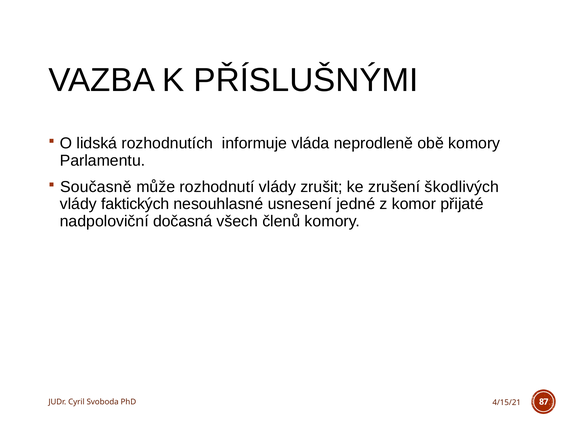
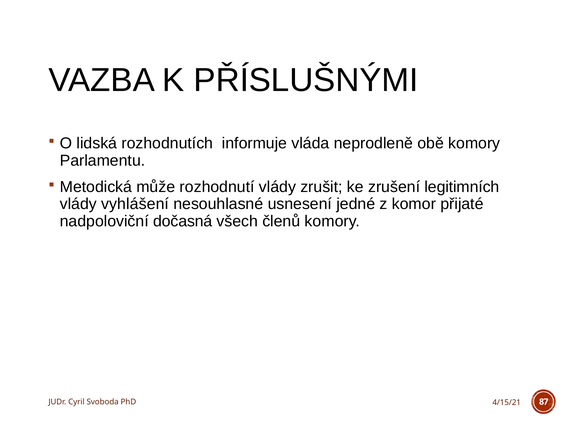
Současně: Současně -> Metodická
škodlivých: škodlivých -> legitimních
faktických: faktických -> vyhlášení
